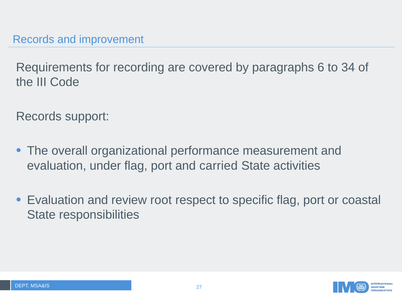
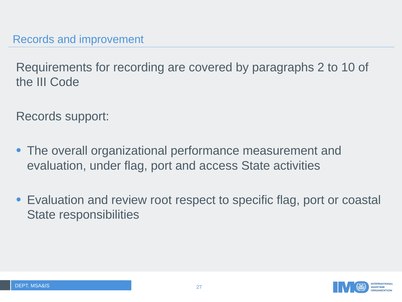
6: 6 -> 2
34: 34 -> 10
carried: carried -> access
